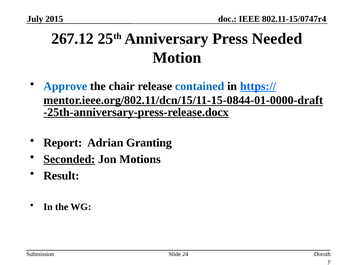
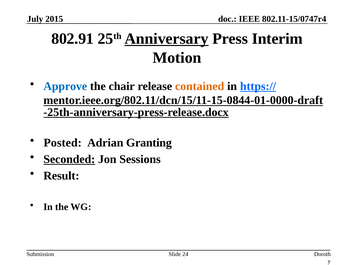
267.12: 267.12 -> 802.91
Anniversary underline: none -> present
Needed: Needed -> Interim
contained colour: blue -> orange
Report: Report -> Posted
Motions: Motions -> Sessions
